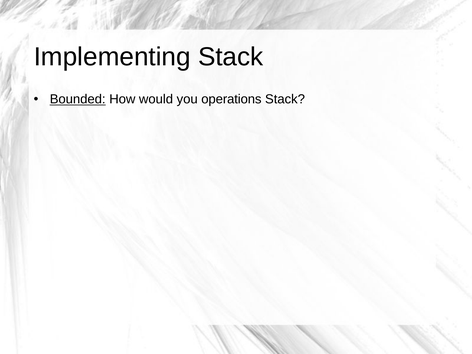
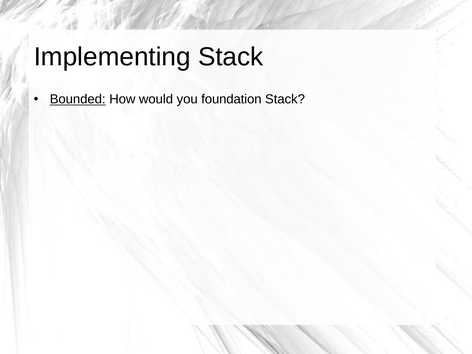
operations: operations -> foundation
